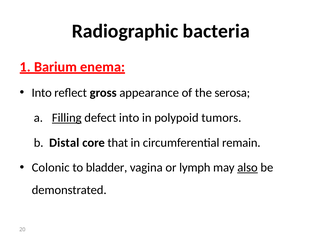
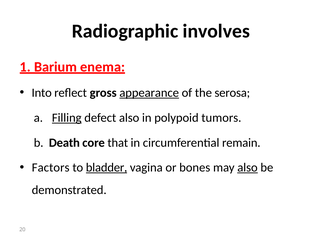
bacteria: bacteria -> involves
appearance underline: none -> present
defect into: into -> also
Distal: Distal -> Death
Colonic: Colonic -> Factors
bladder underline: none -> present
lymph: lymph -> bones
